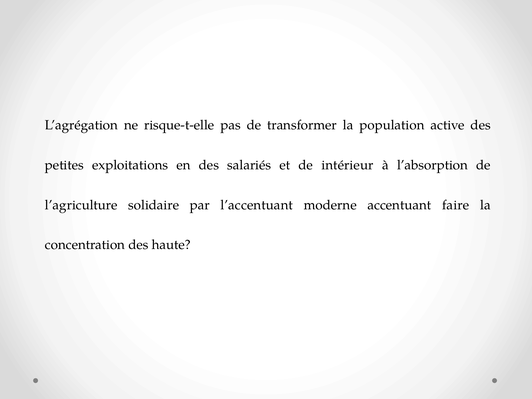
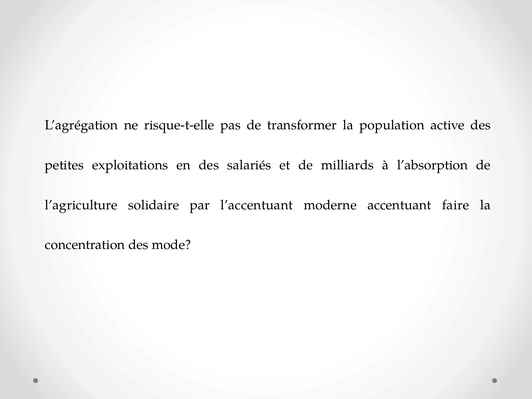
intérieur: intérieur -> milliards
haute: haute -> mode
